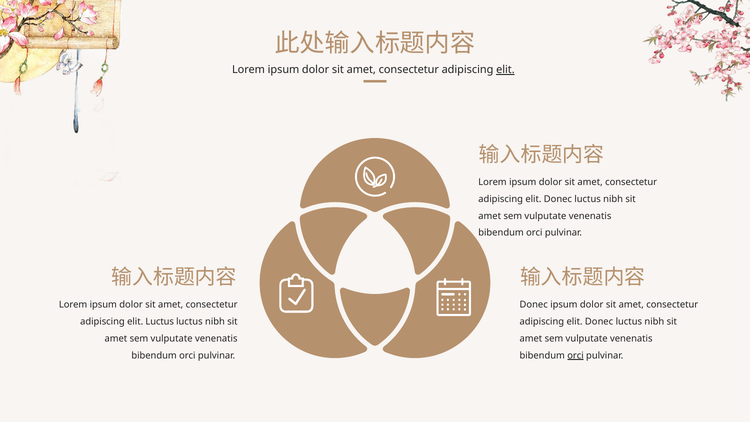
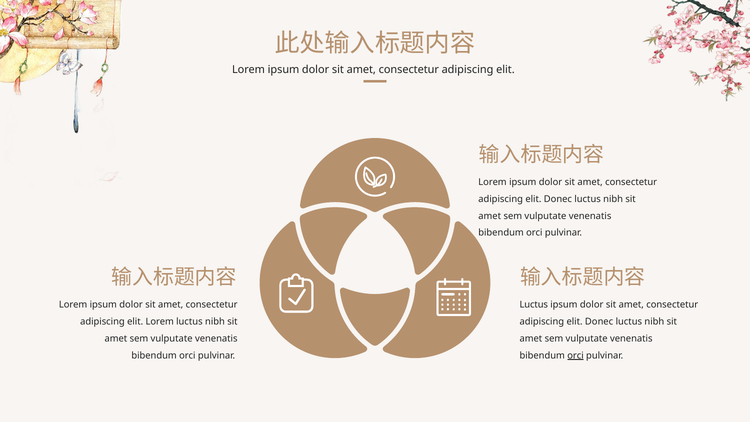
elit at (505, 70) underline: present -> none
Donec at (534, 305): Donec -> Luctus
elit Luctus: Luctus -> Lorem
